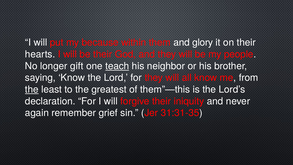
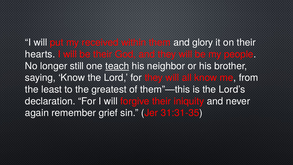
because: because -> received
gift: gift -> still
the at (32, 89) underline: present -> none
